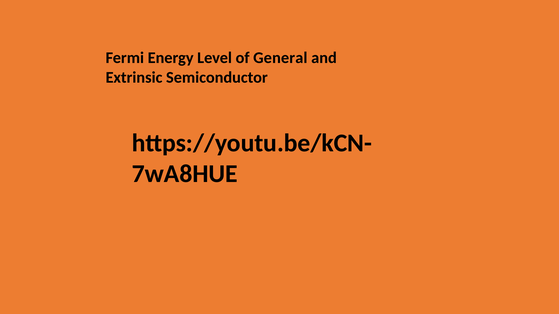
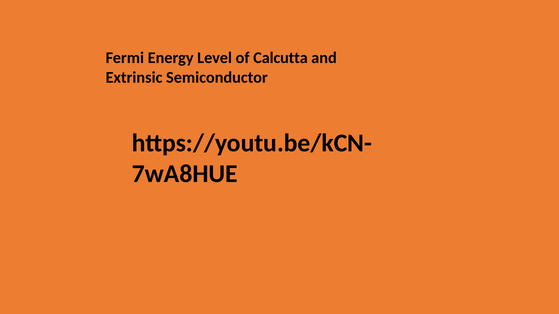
General: General -> Calcutta
